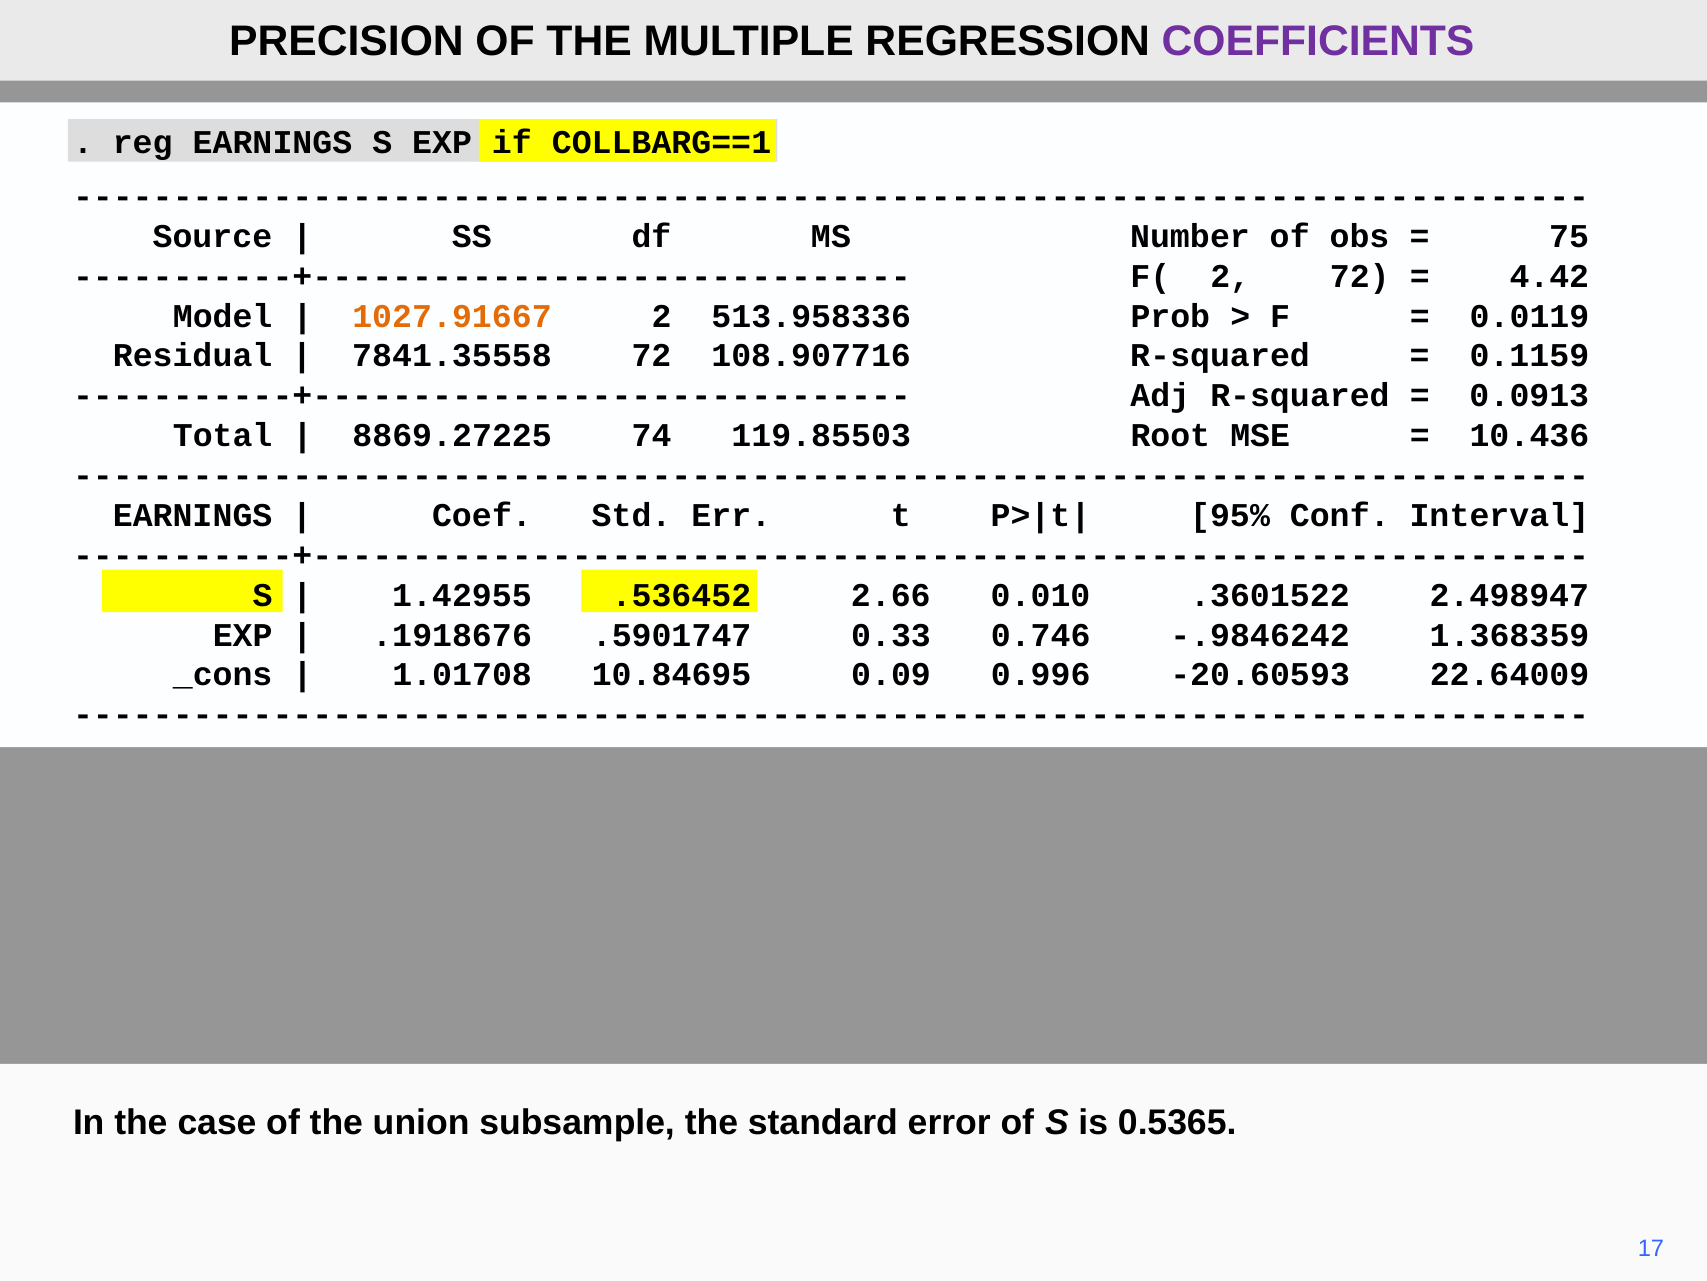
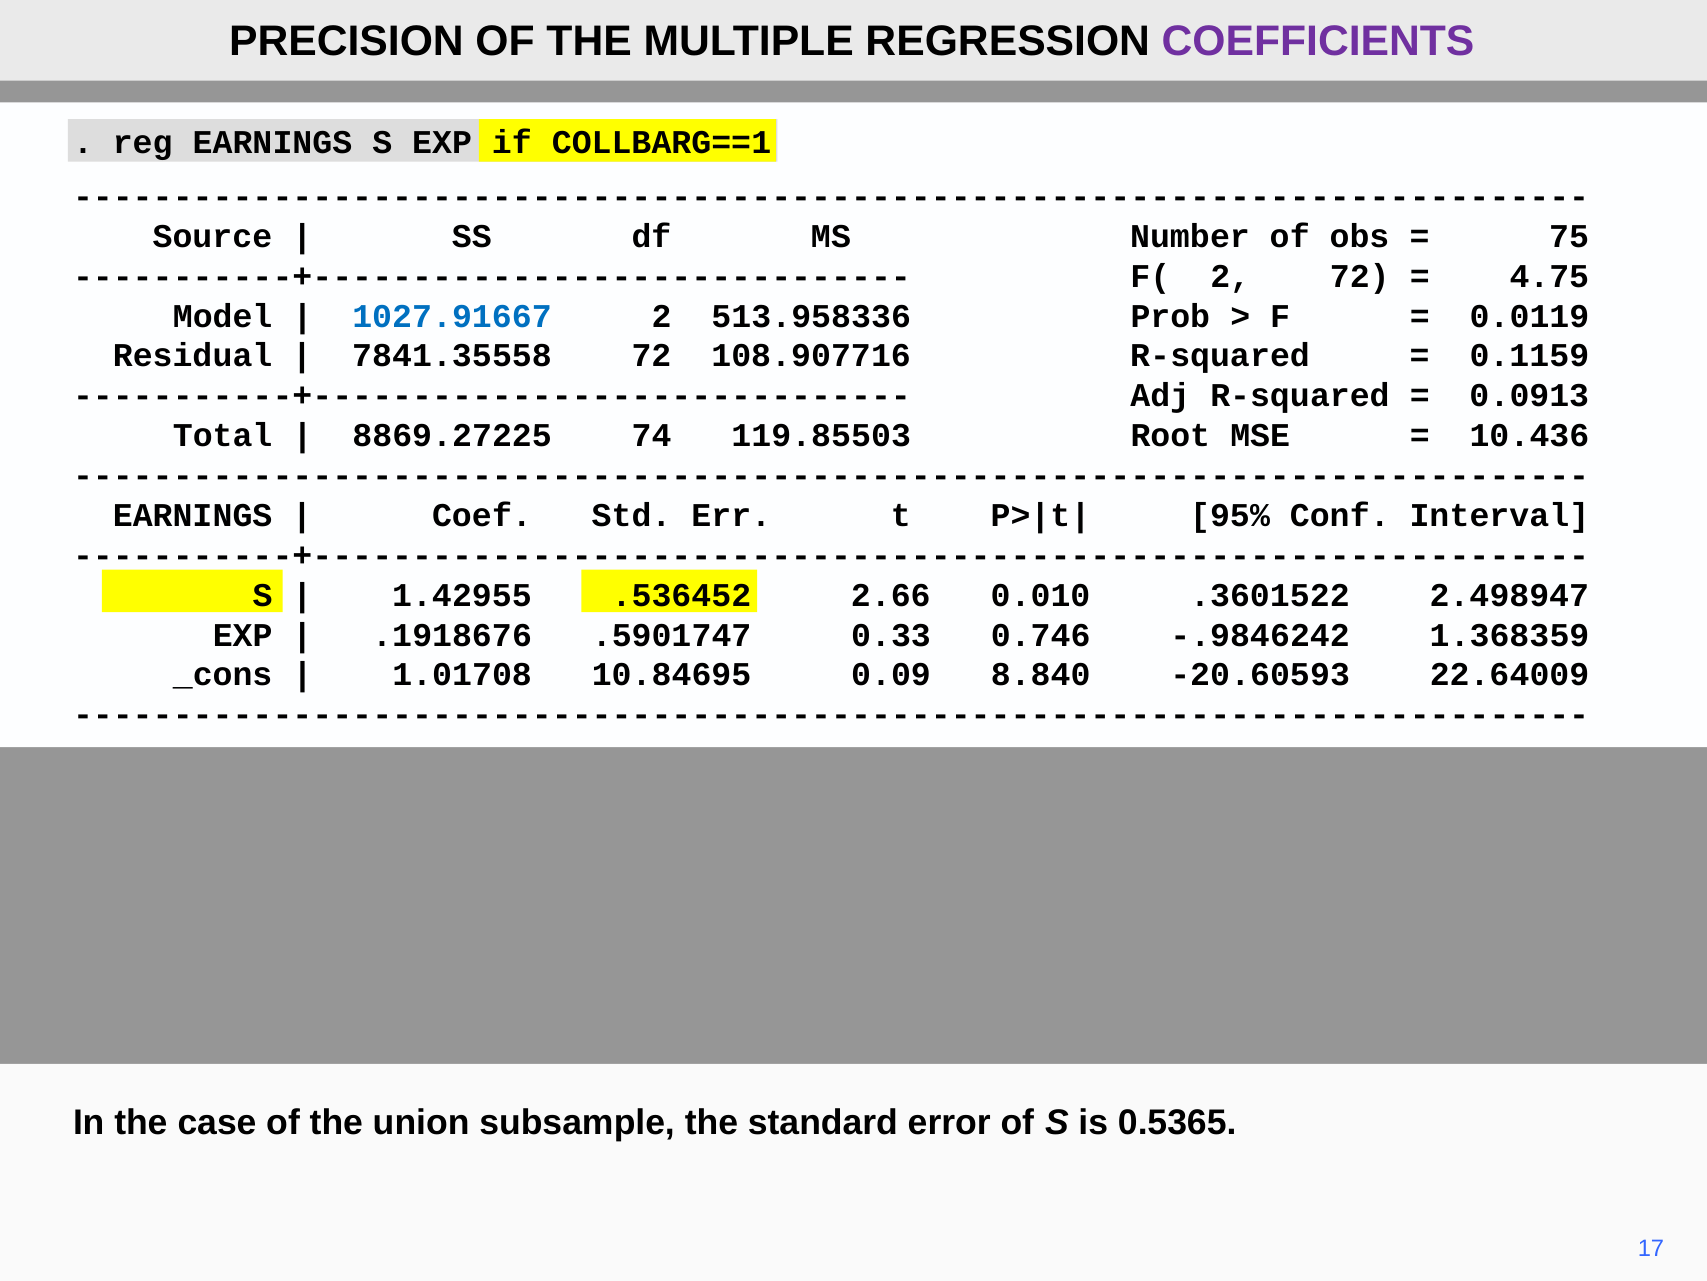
4.42: 4.42 -> 4.75
1027.91667 colour: orange -> blue
0.996: 0.996 -> 8.840
